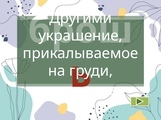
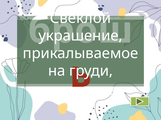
Другими: Другими -> Свёклой
